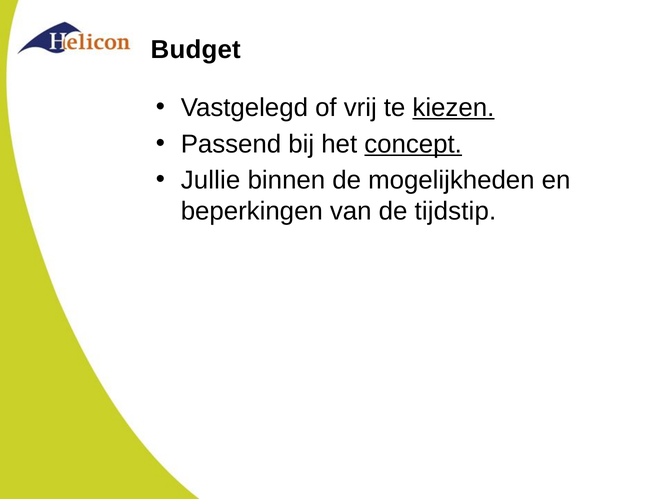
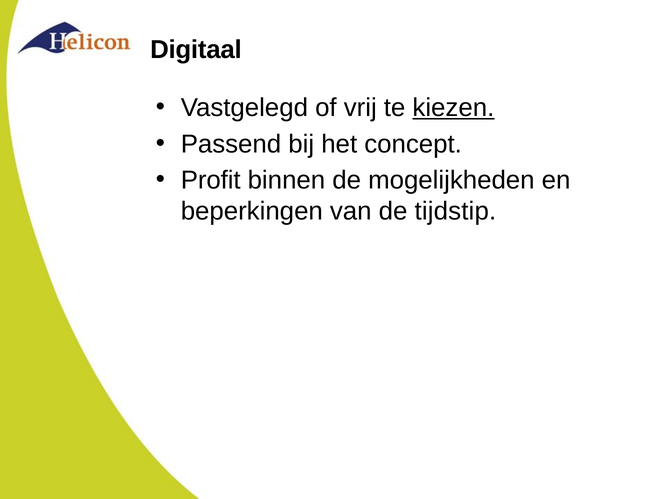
Budget: Budget -> Digitaal
concept underline: present -> none
Jullie: Jullie -> Profit
